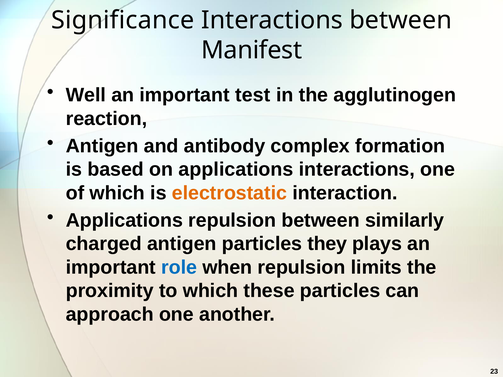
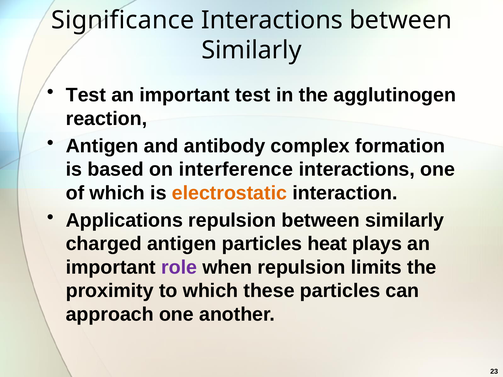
Manifest at (252, 50): Manifest -> Similarly
Well at (86, 95): Well -> Test
on applications: applications -> interference
they: they -> heat
role colour: blue -> purple
